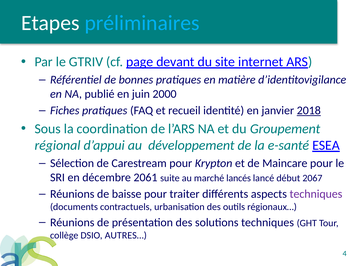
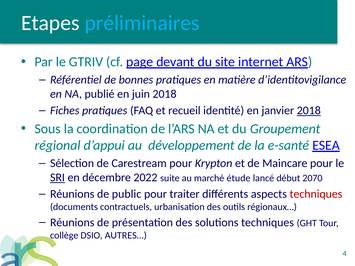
juin 2000: 2000 -> 2018
SRI underline: none -> present
2061: 2061 -> 2022
lancés: lancés -> étude
2067: 2067 -> 2070
baisse: baisse -> public
techniques at (316, 194) colour: purple -> red
